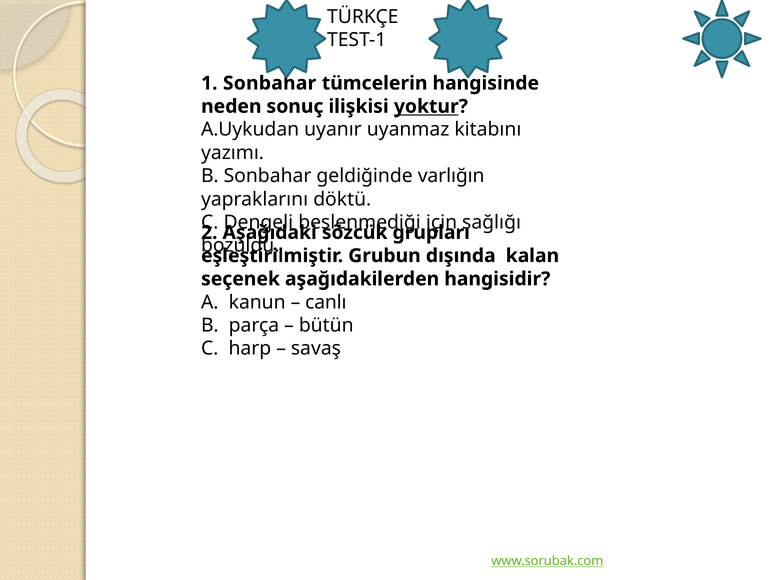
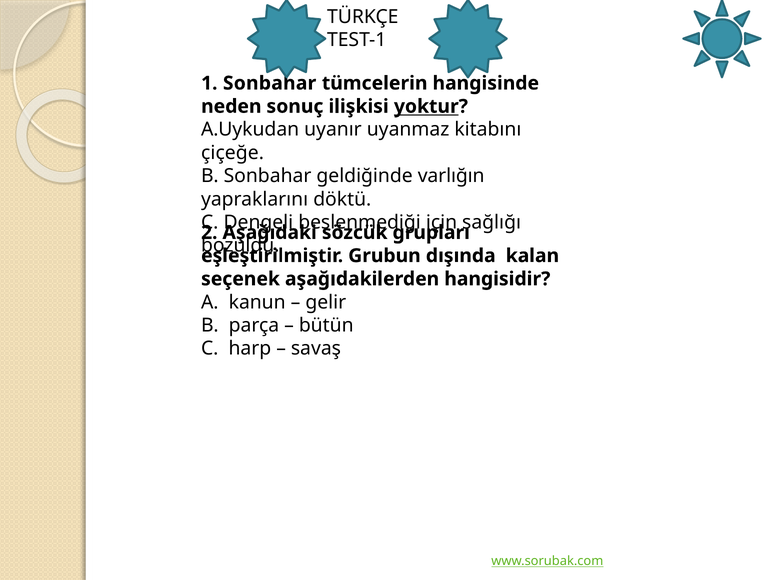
yazımı: yazımı -> çiçeğe
canlı: canlı -> gelir
